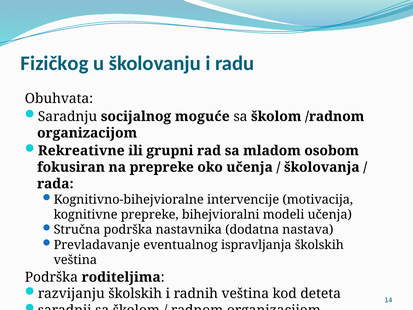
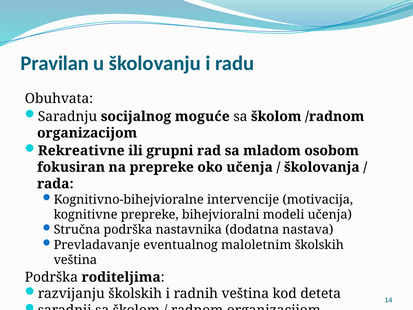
Fizičkog: Fizičkog -> Pravilan
ispravljanja: ispravljanja -> maloletnim
